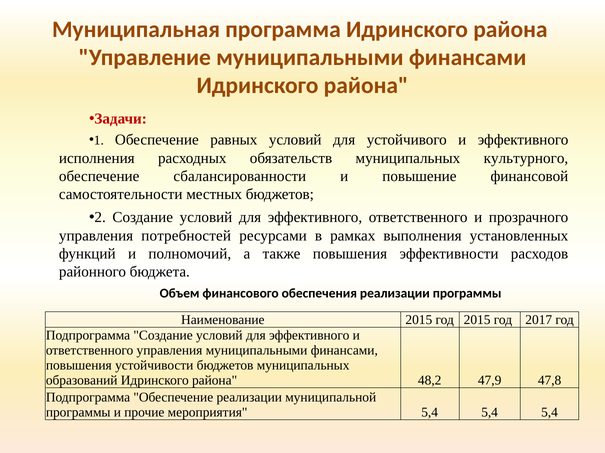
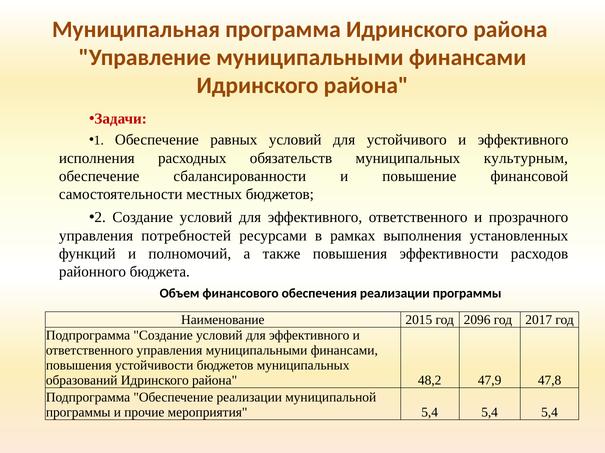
культурного: культурного -> культурным
год 2015: 2015 -> 2096
